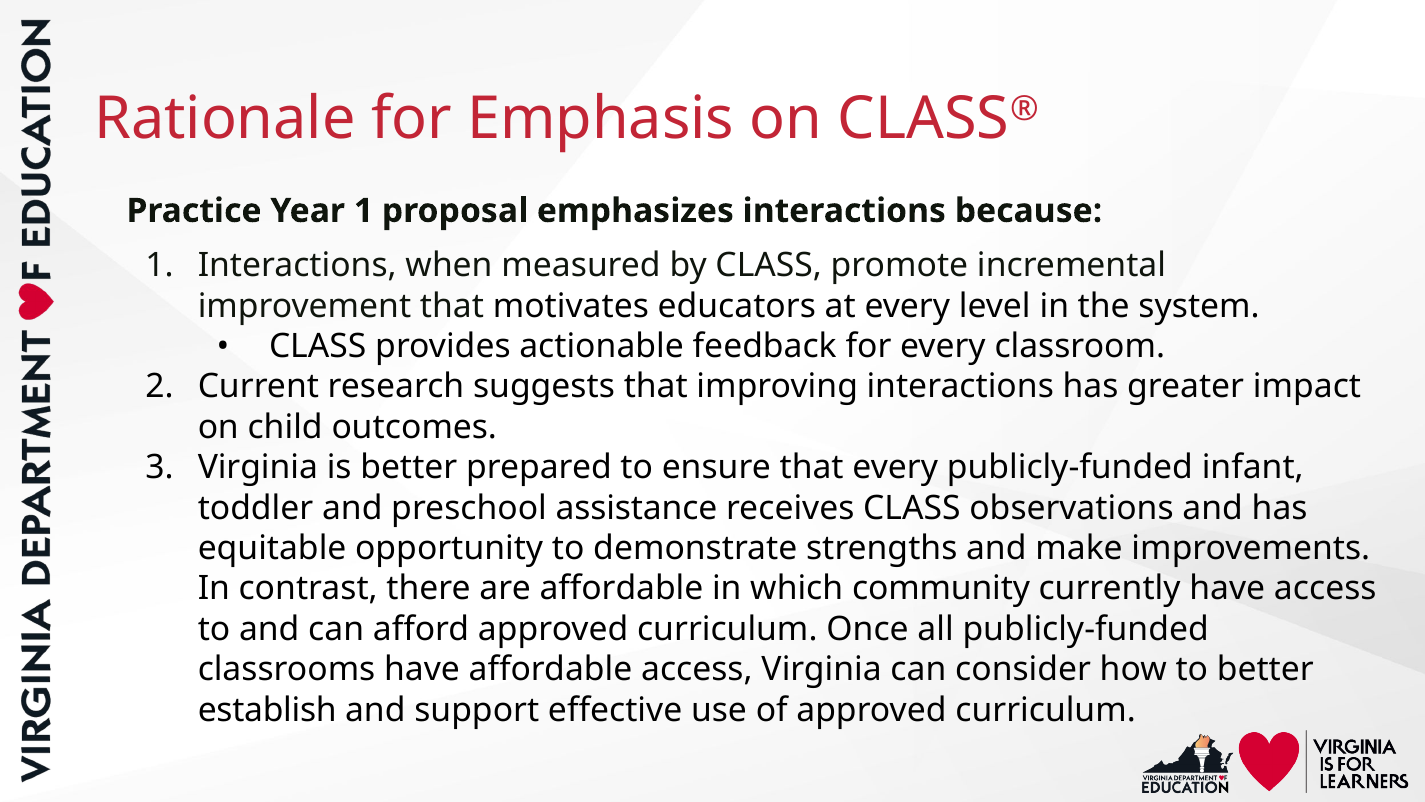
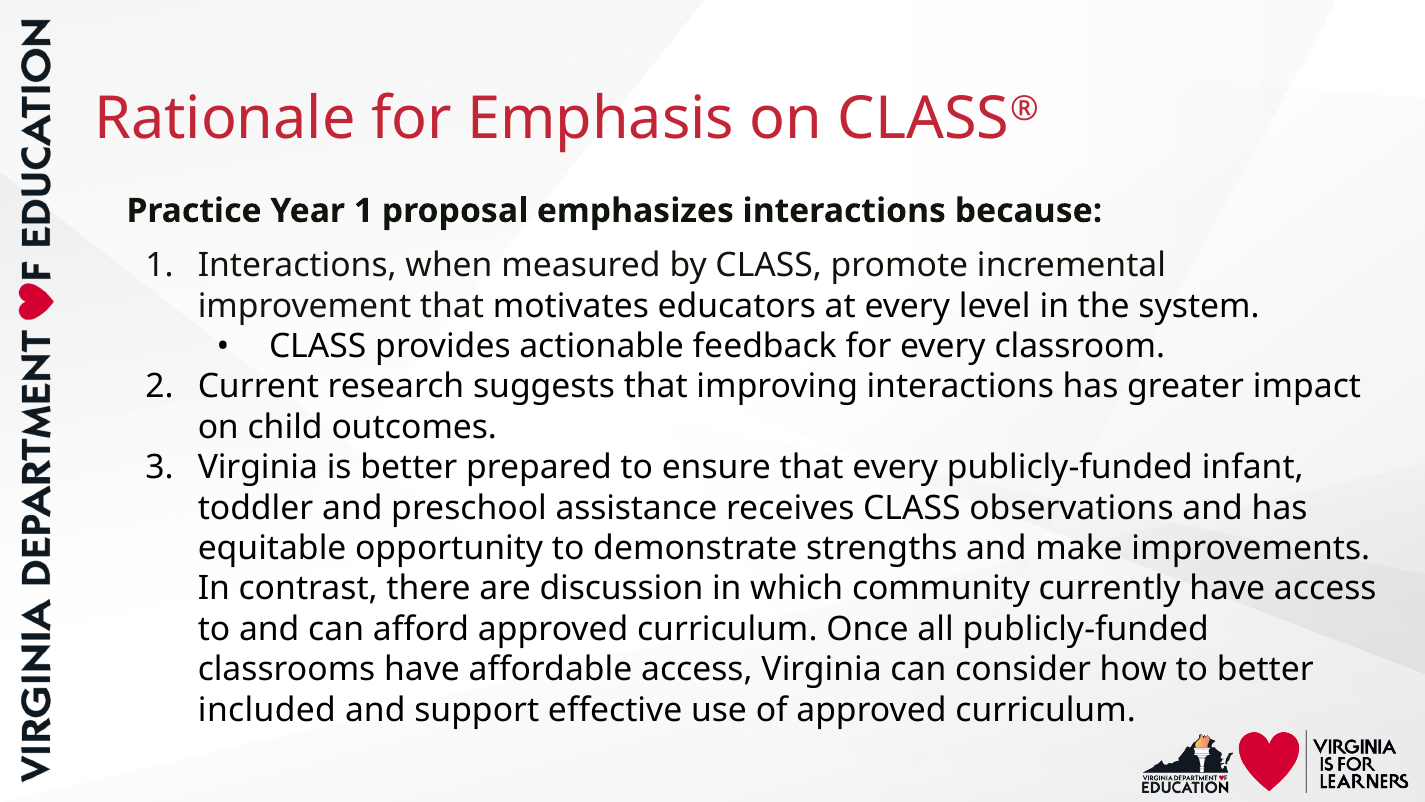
are affordable: affordable -> discussion
establish: establish -> included
